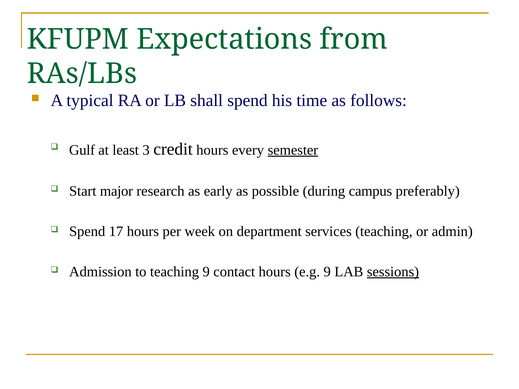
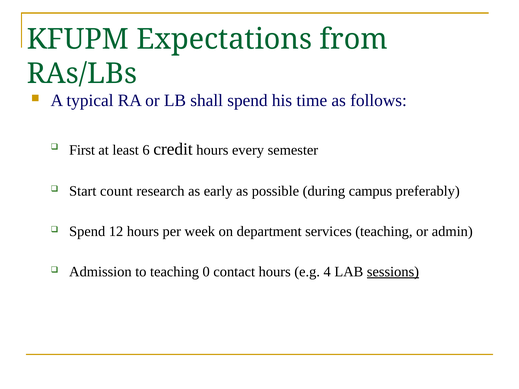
Gulf: Gulf -> First
3: 3 -> 6
semester underline: present -> none
major: major -> count
17: 17 -> 12
teaching 9: 9 -> 0
e.g 9: 9 -> 4
